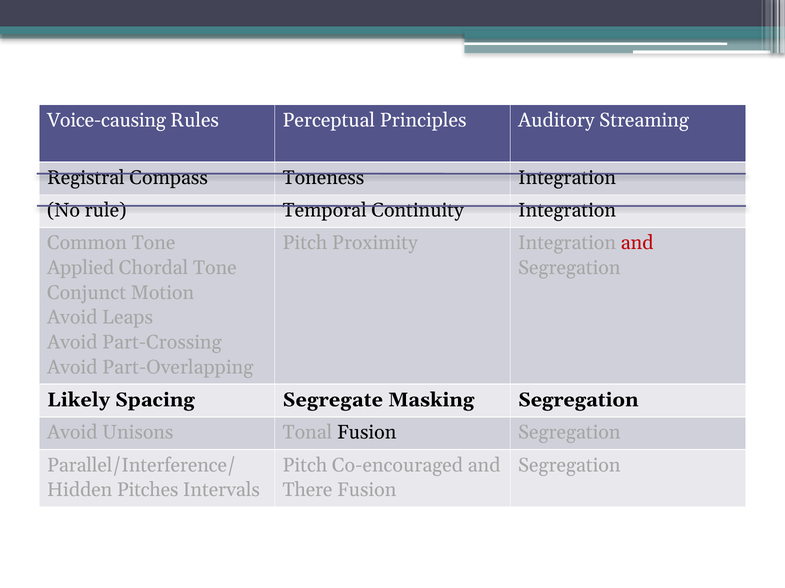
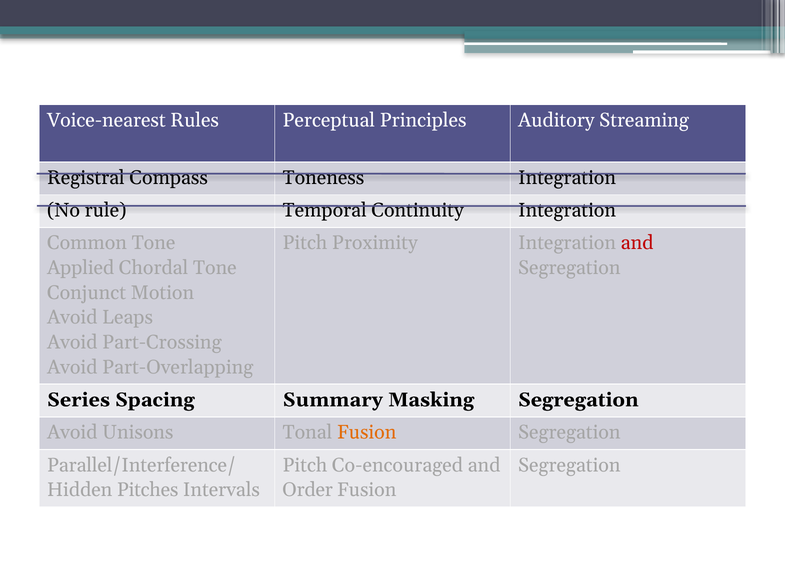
Voice-causing: Voice-causing -> Voice-nearest
Likely: Likely -> Series
Spacing Segregate: Segregate -> Summary
Fusion at (367, 433) colour: black -> orange
There: There -> Order
